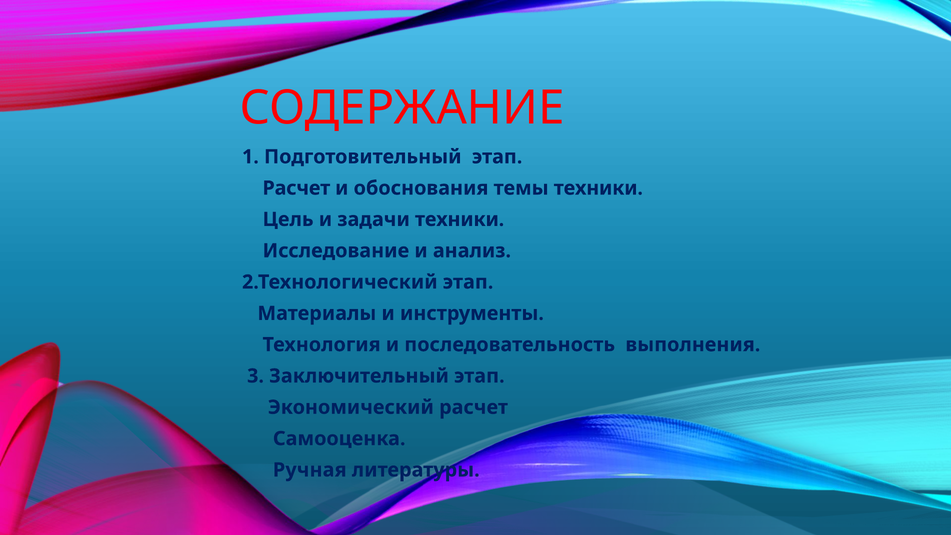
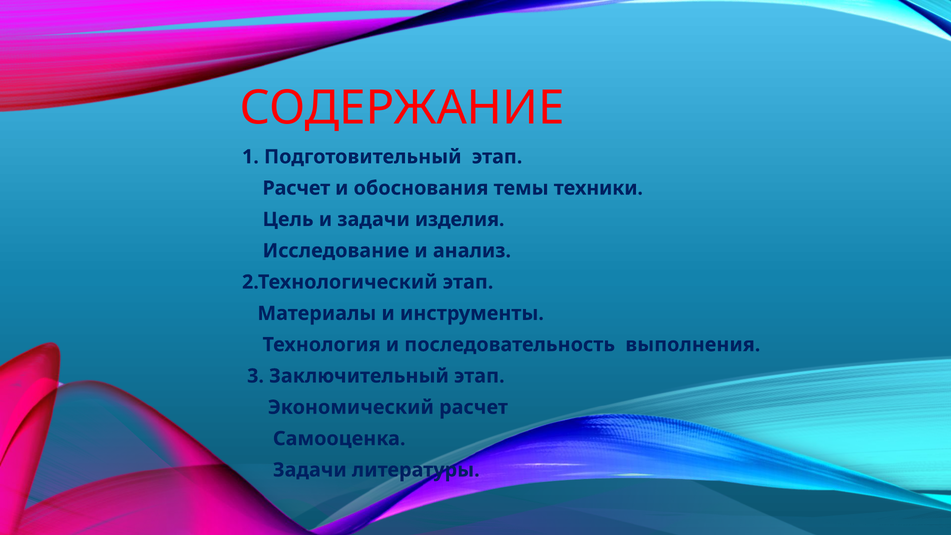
задачи техники: техники -> изделия
Ручная at (310, 470): Ручная -> Задачи
